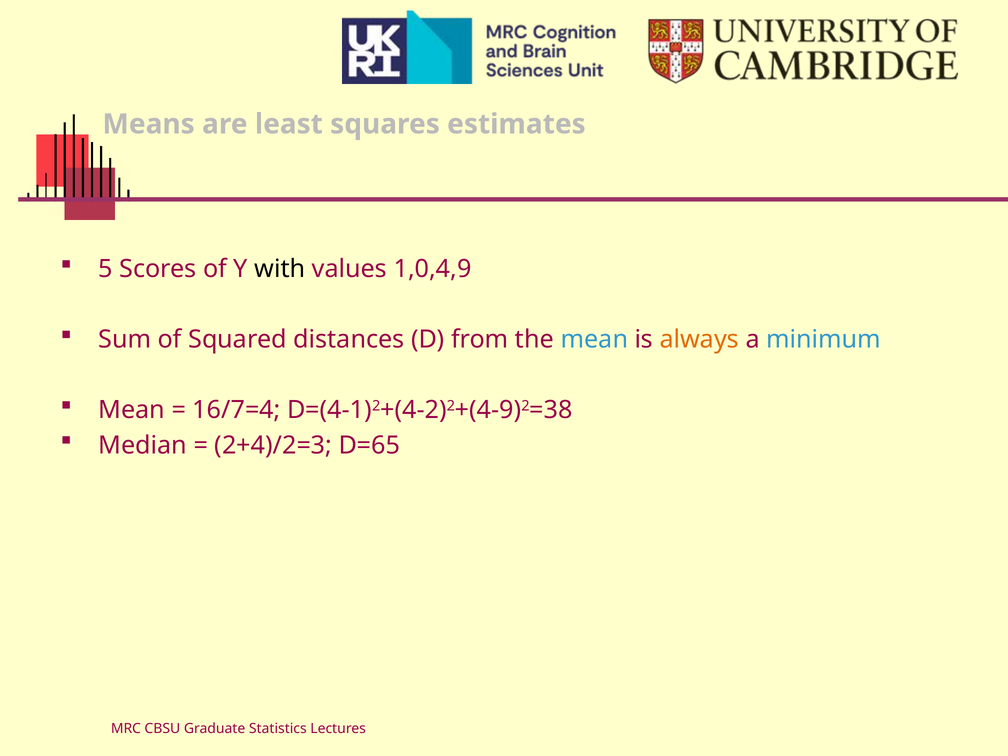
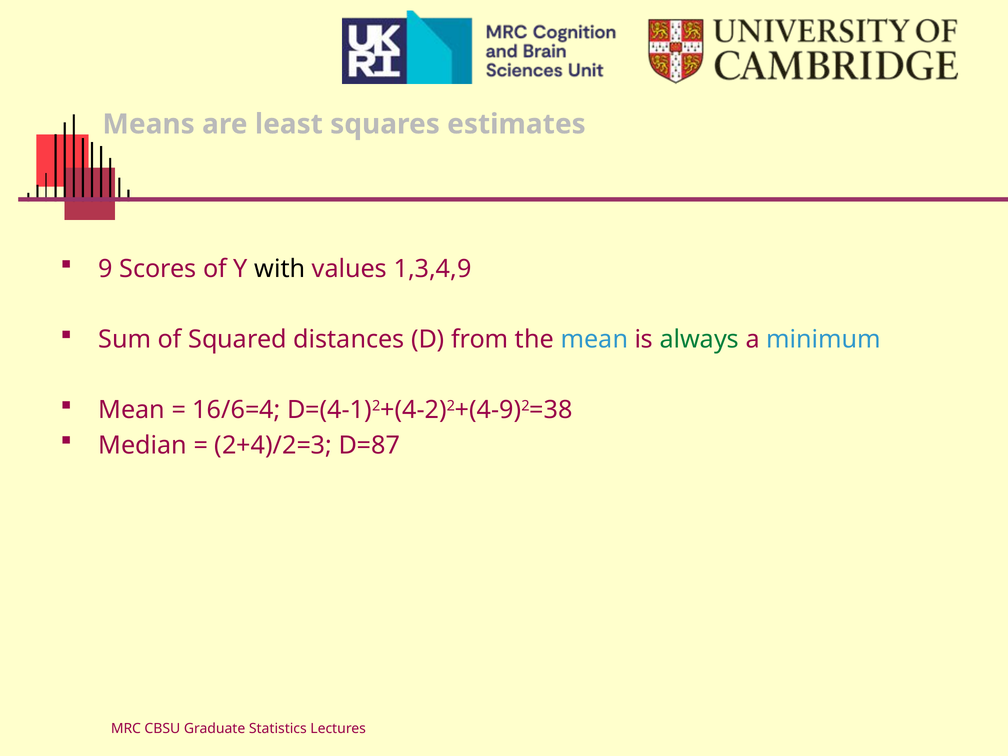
5: 5 -> 9
1,0,4,9: 1,0,4,9 -> 1,3,4,9
always colour: orange -> green
16/7=4: 16/7=4 -> 16/6=4
D=65: D=65 -> D=87
